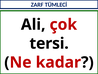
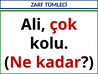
tersi: tersi -> kolu
